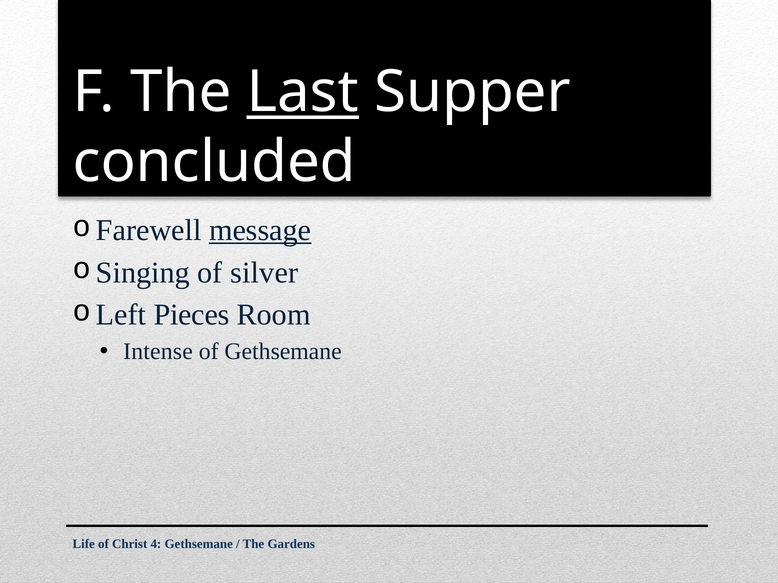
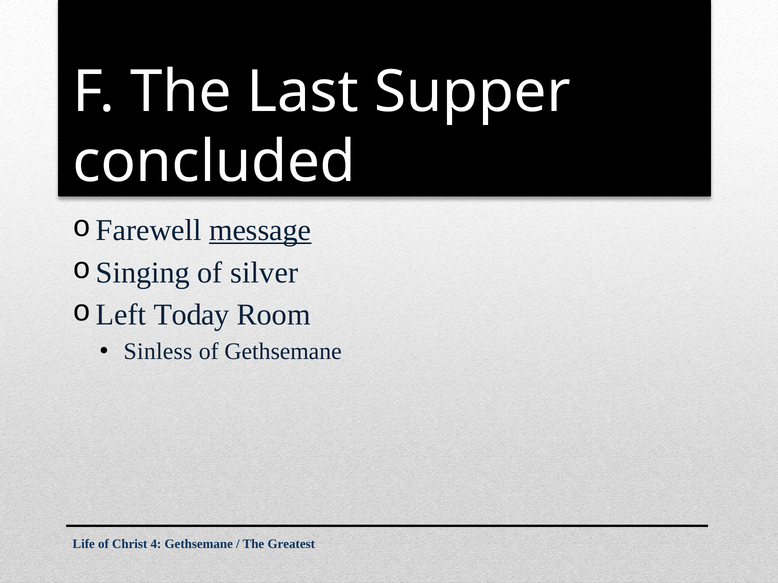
Last underline: present -> none
Pieces: Pieces -> Today
Intense: Intense -> Sinless
Gardens: Gardens -> Greatest
